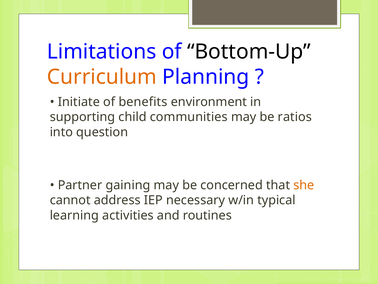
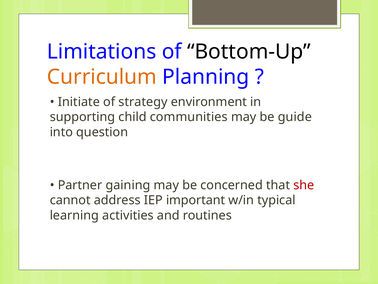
benefits: benefits -> strategy
ratios: ratios -> guide
she colour: orange -> red
necessary: necessary -> important
